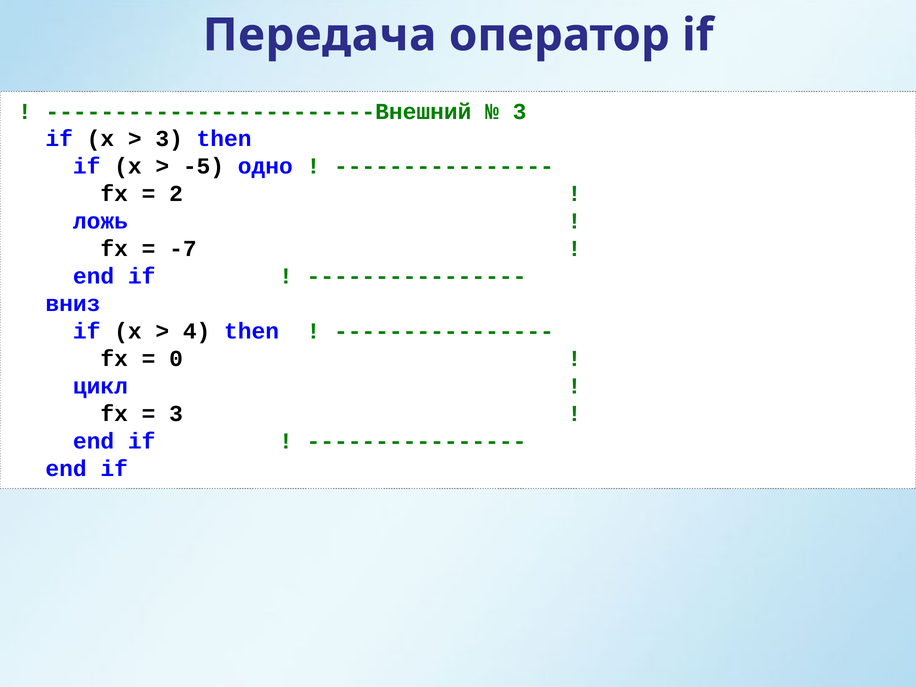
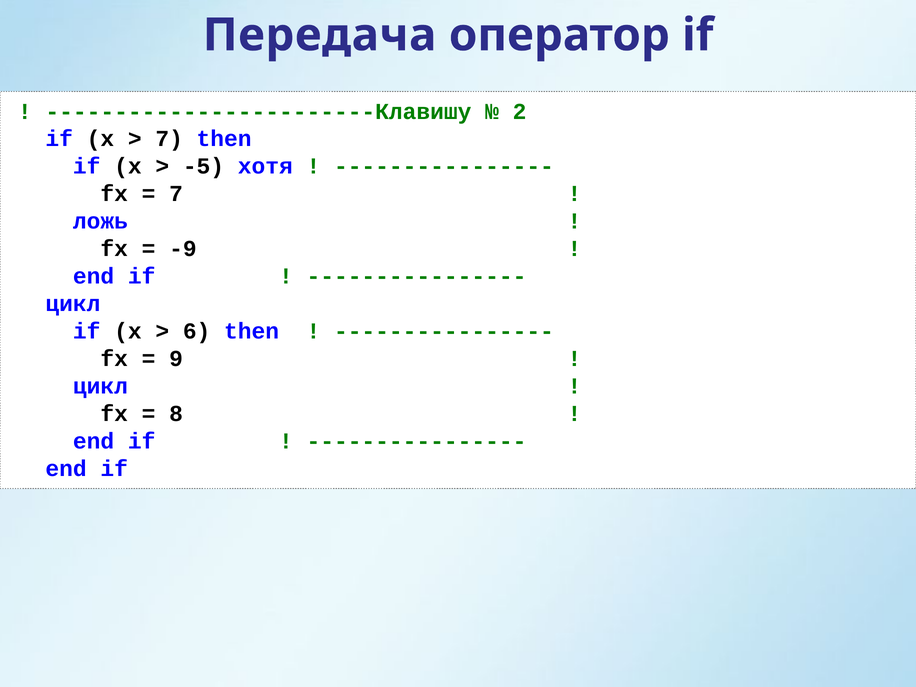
------------------------Внешний: ------------------------Внешний -> ------------------------Клавишу
3 at (520, 111): 3 -> 2
3 at (169, 139): 3 -> 7
одно: одно -> хотя
2 at (176, 194): 2 -> 7
-7: -7 -> -9
вниз at (73, 304): вниз -> цикл
4: 4 -> 6
0: 0 -> 9
3 at (176, 414): 3 -> 8
